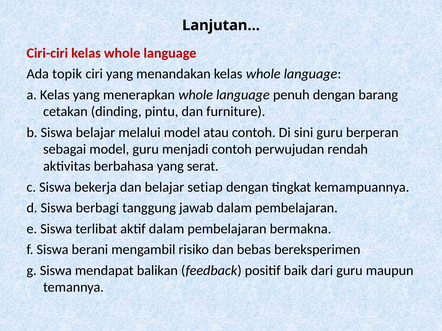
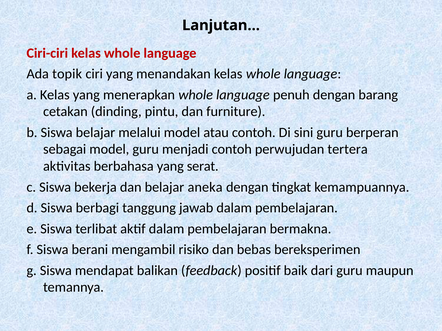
rendah: rendah -> tertera
setiap: setiap -> aneka
